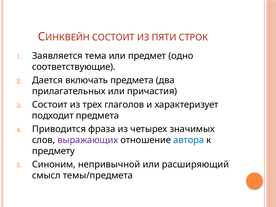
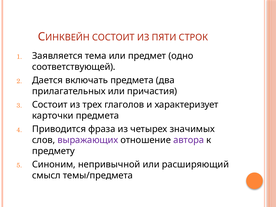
соответствующие: соответствующие -> соответствующей
подходит: подходит -> карточки
автора colour: blue -> purple
